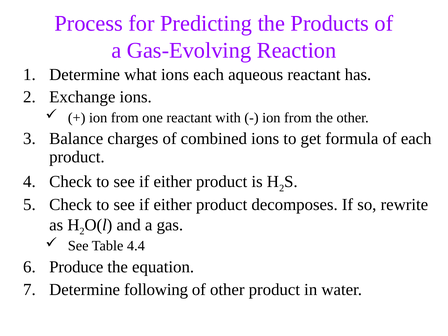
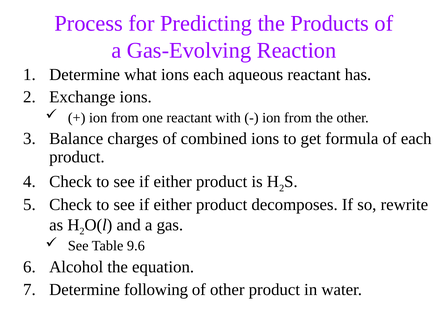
4.4: 4.4 -> 9.6
Produce: Produce -> Alcohol
